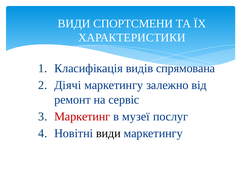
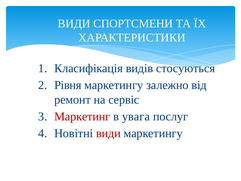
спрямована: спрямована -> стосуються
Діячі: Діячі -> Рівня
музеї: музеї -> увага
види at (108, 133) colour: black -> red
